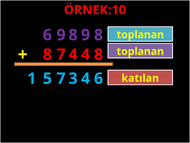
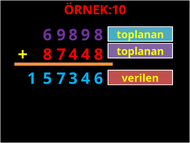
katılan: katılan -> verilen
